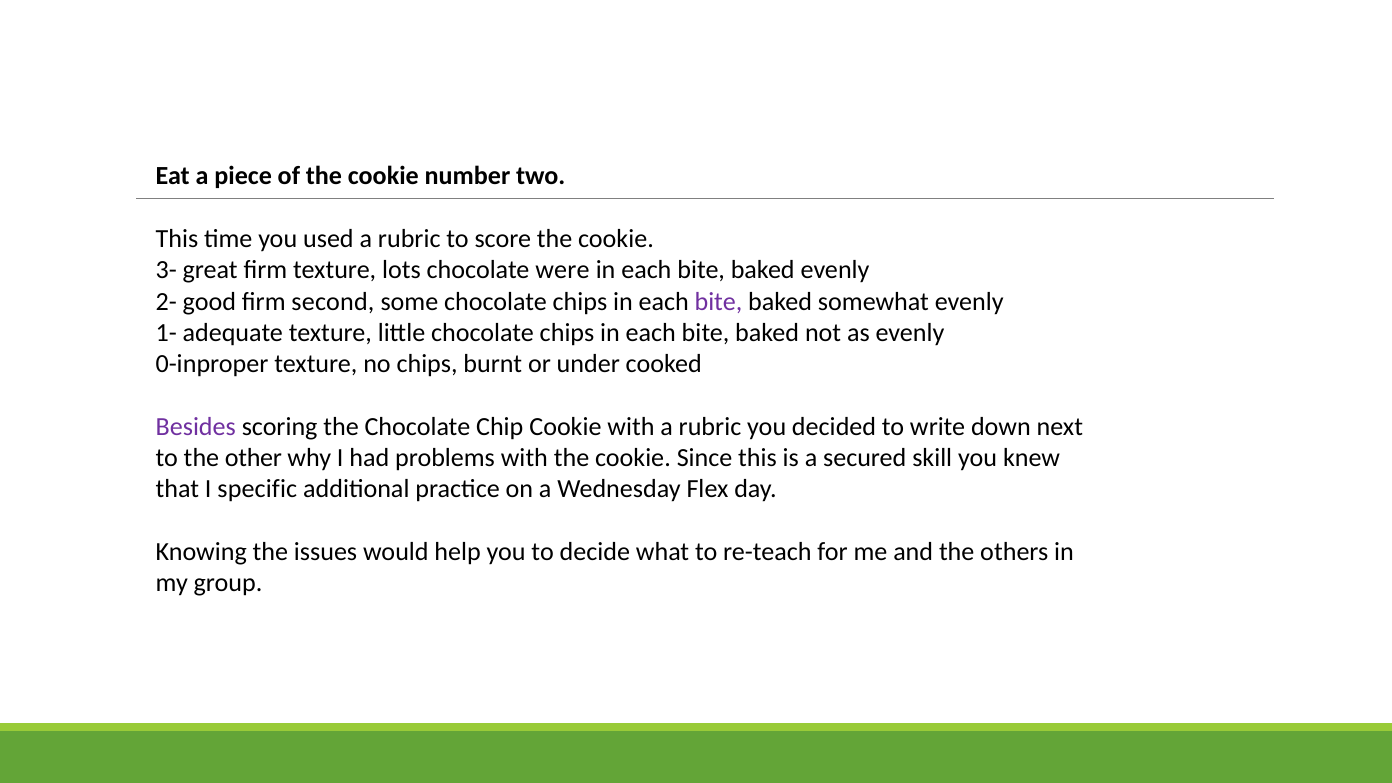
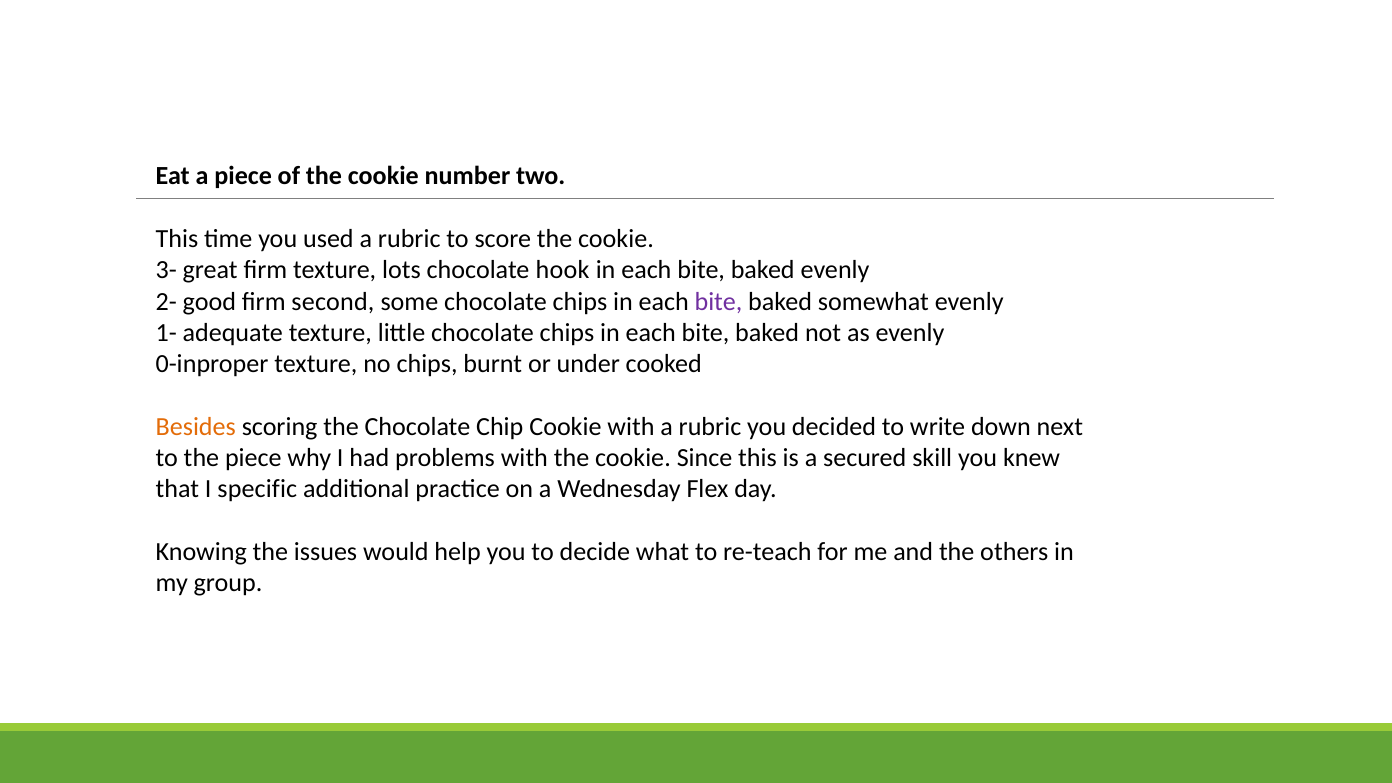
were: were -> hook
Besides colour: purple -> orange
the other: other -> piece
